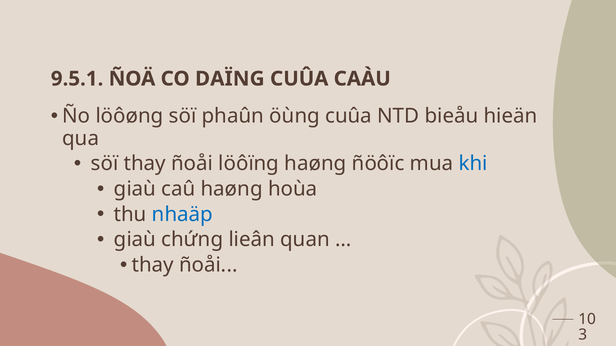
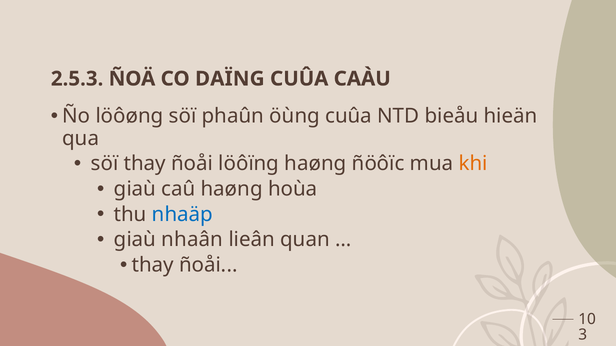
9.5.1: 9.5.1 -> 2.5.3
khi colour: blue -> orange
chứng: chứng -> nhaân
